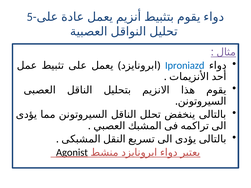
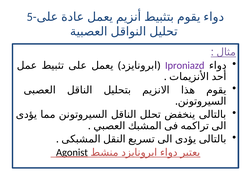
Iproniazd colour: blue -> purple
